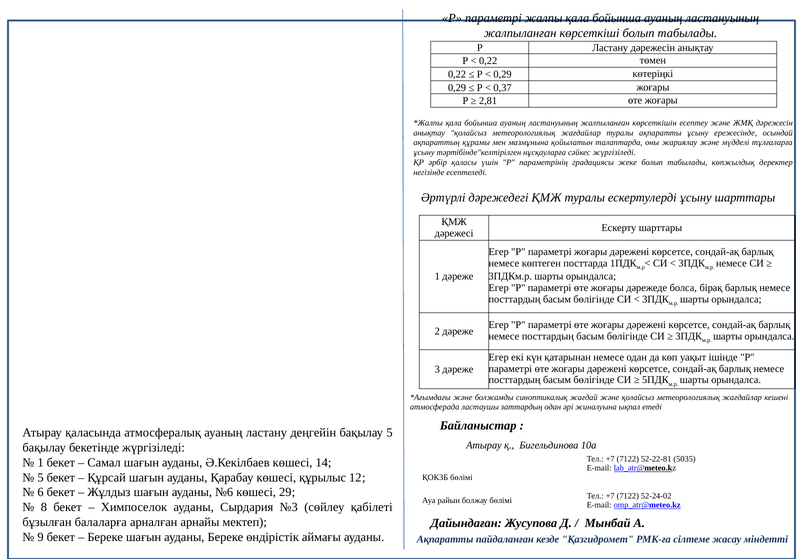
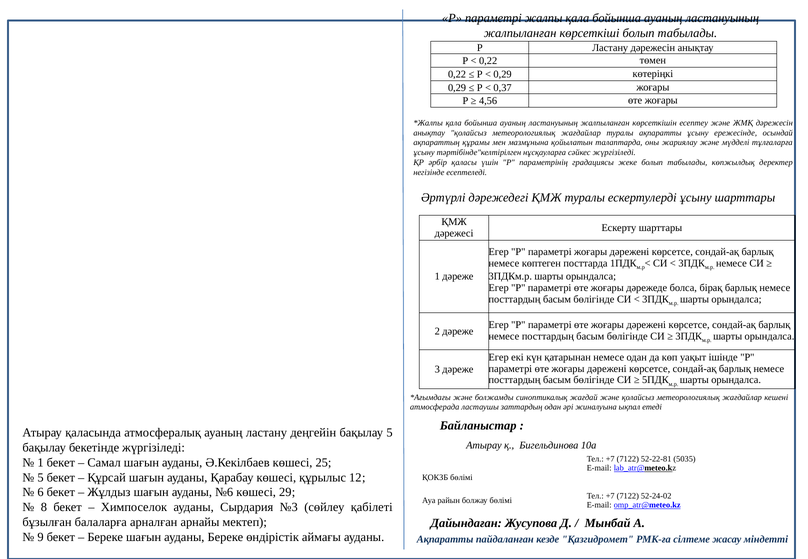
2,81: 2,81 -> 4,56
14: 14 -> 25
